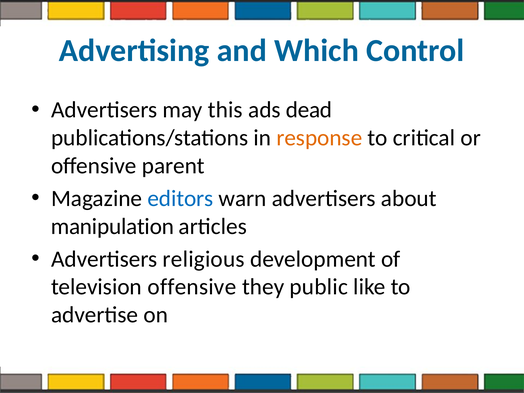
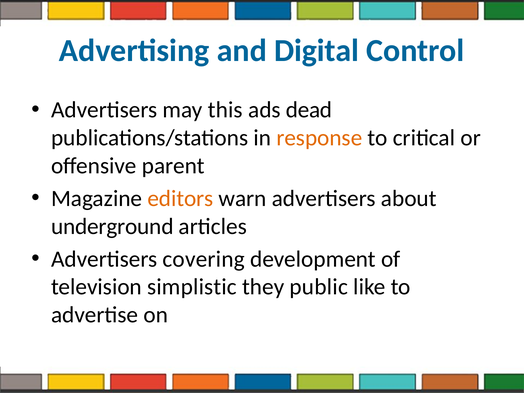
Which: Which -> Digital
editors colour: blue -> orange
manipulation: manipulation -> underground
religious: religious -> covering
television offensive: offensive -> simplistic
